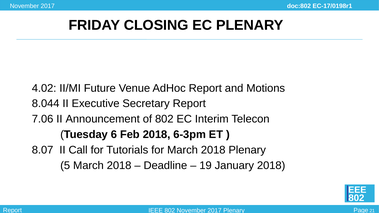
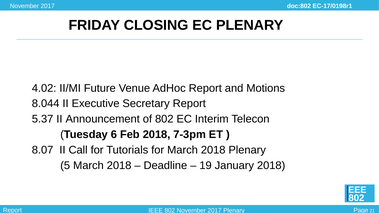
7.06: 7.06 -> 5.37
6-3pm: 6-3pm -> 7-3pm
